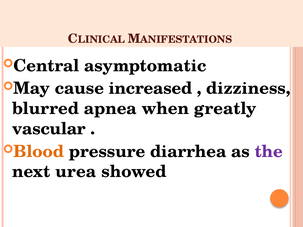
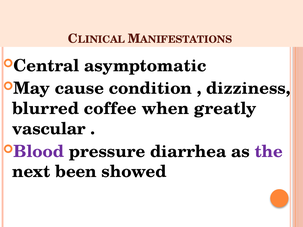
increased: increased -> condition
apnea: apnea -> coffee
Blood colour: orange -> purple
urea: urea -> been
